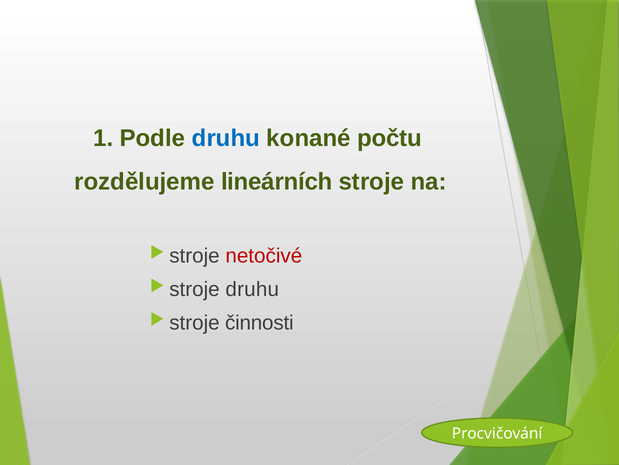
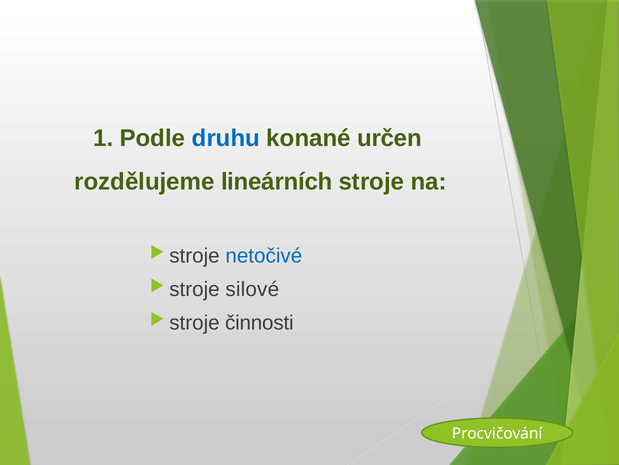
počtu: počtu -> určen
netočivé colour: red -> blue
druhu at (252, 289): druhu -> silové
